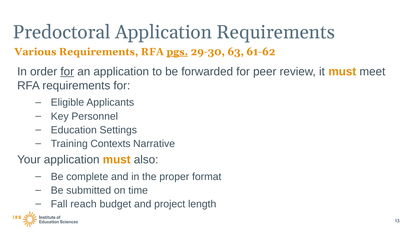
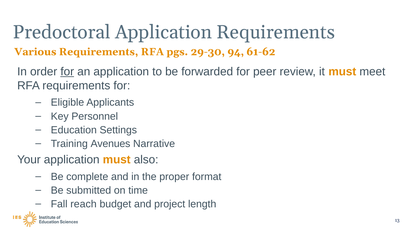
pgs underline: present -> none
63: 63 -> 94
Contexts: Contexts -> Avenues
